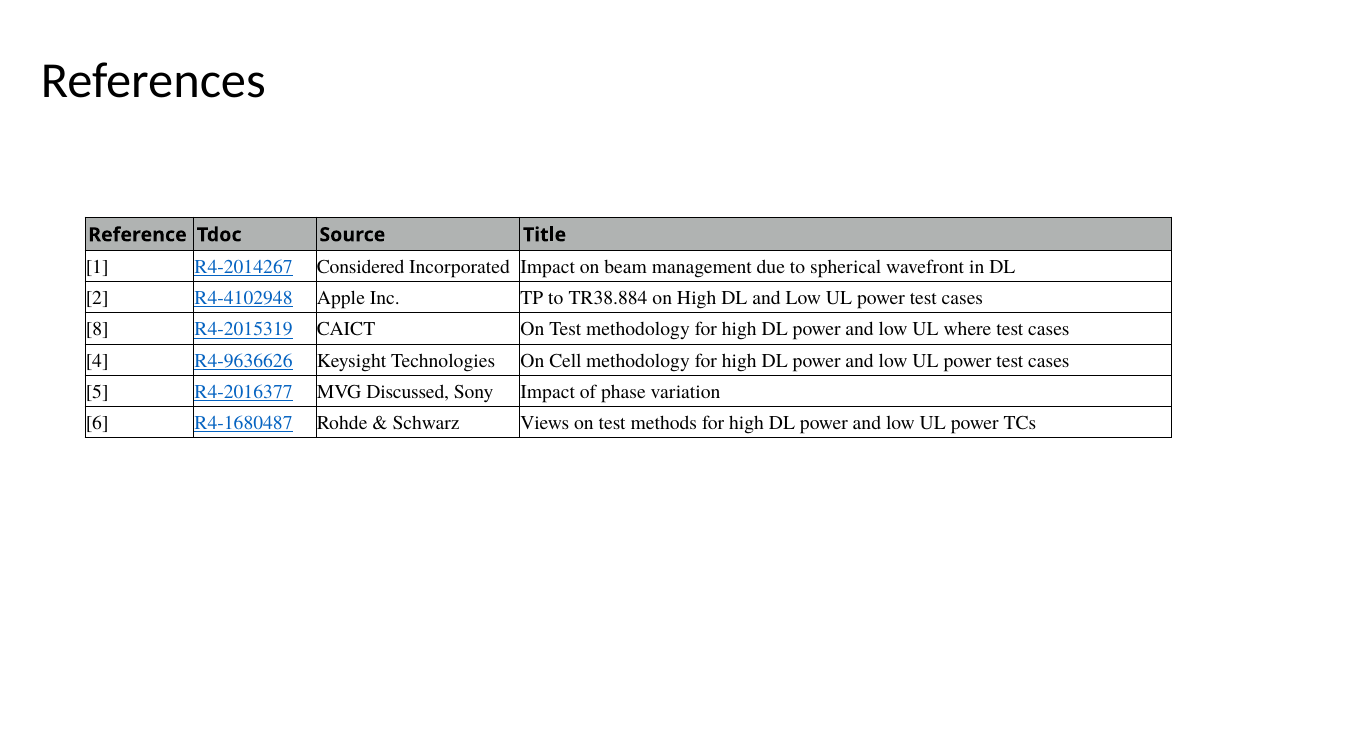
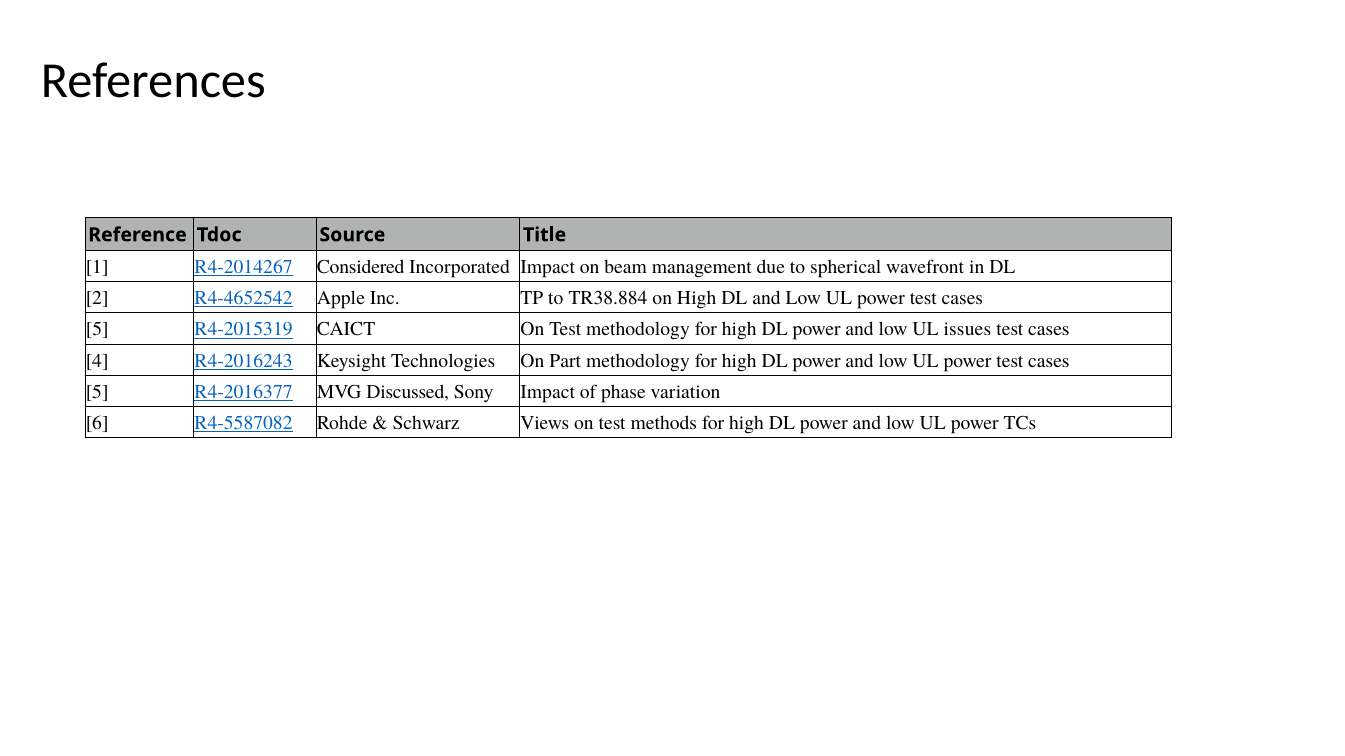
R4-4102948: R4-4102948 -> R4-4652542
8 at (97, 330): 8 -> 5
where: where -> issues
R4-9636626: R4-9636626 -> R4-2016243
Cell: Cell -> Part
R4-1680487: R4-1680487 -> R4-5587082
